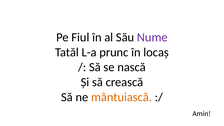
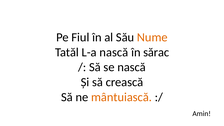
Nume colour: purple -> orange
L-a prunc: prunc -> nască
locaș: locaș -> sărac
